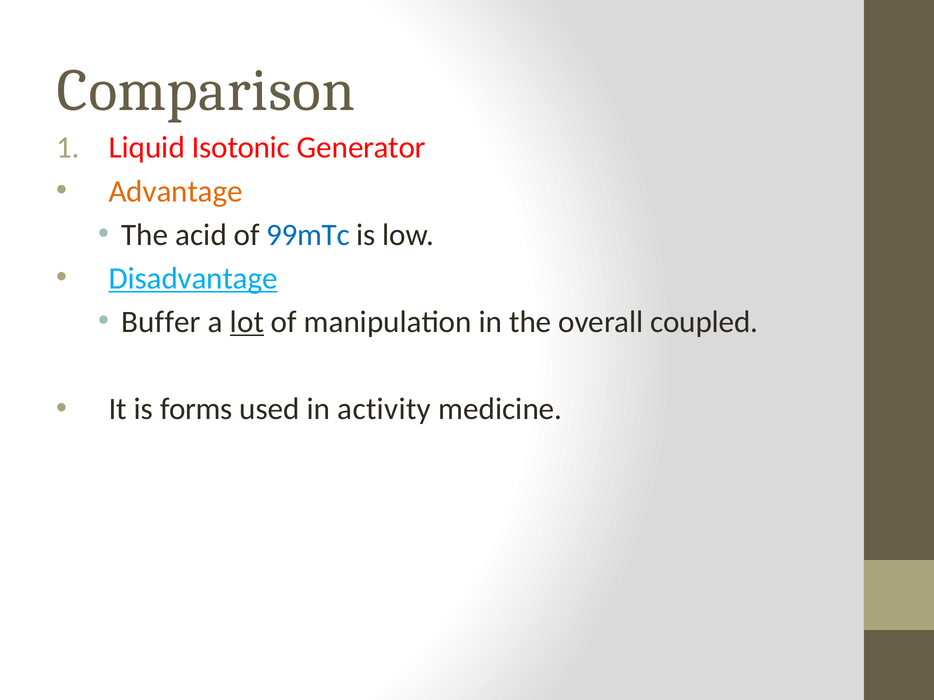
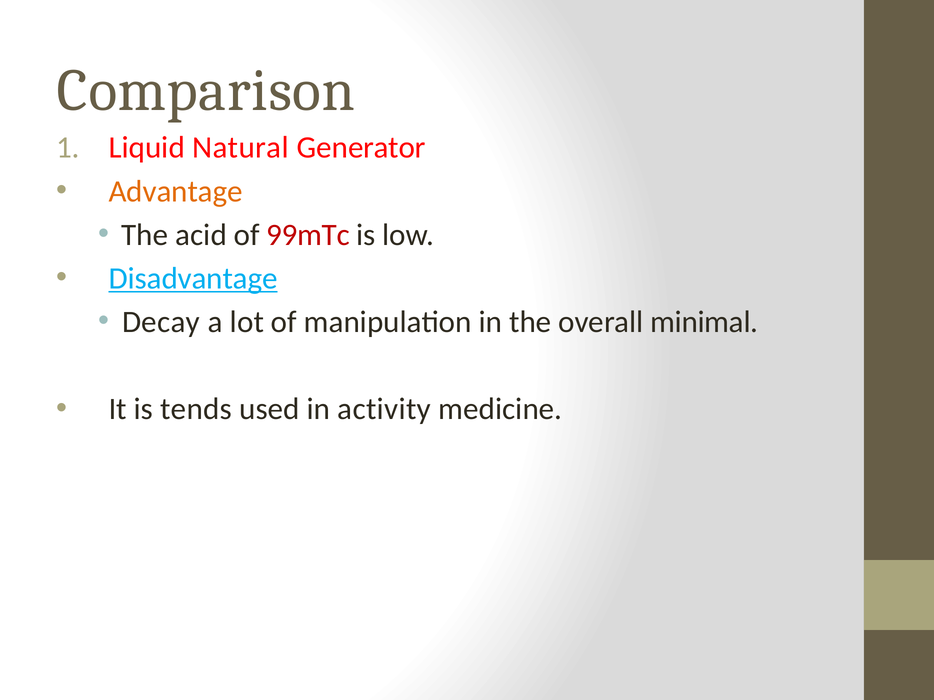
Isotonic: Isotonic -> Natural
99mTc colour: blue -> red
Buffer: Buffer -> Decay
lot underline: present -> none
coupled: coupled -> minimal
forms: forms -> tends
